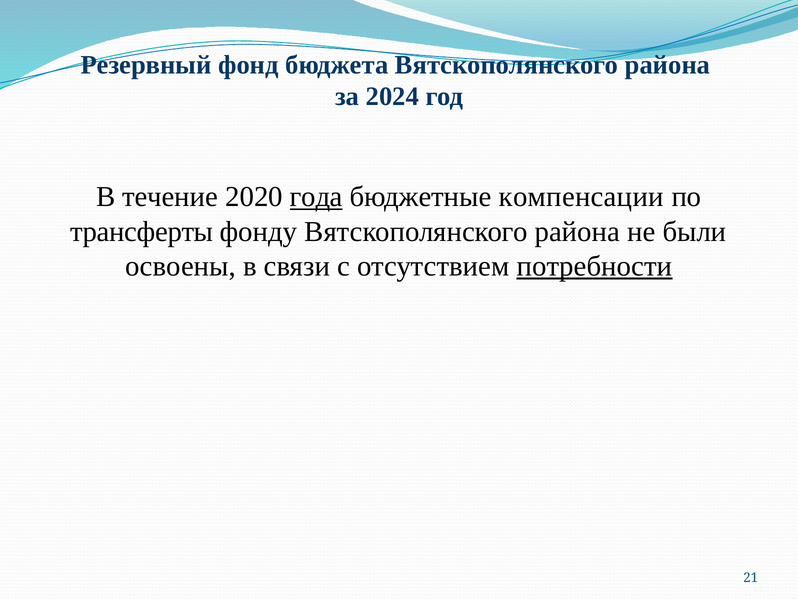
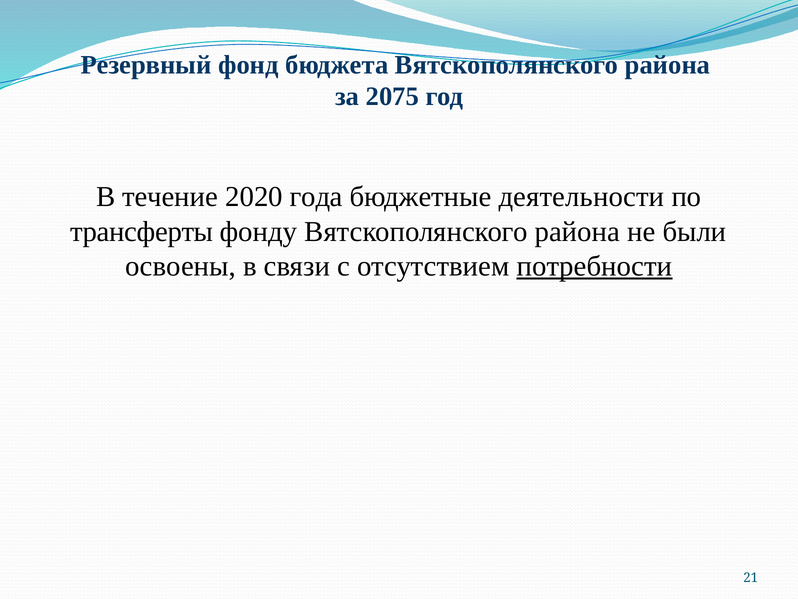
2024: 2024 -> 2075
года underline: present -> none
компенсации: компенсации -> деятельности
